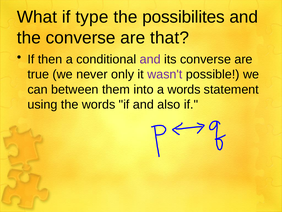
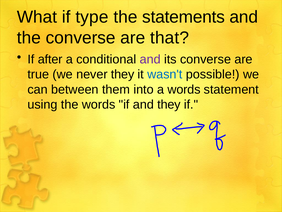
possibilites: possibilites -> statements
then: then -> after
never only: only -> they
wasn't colour: purple -> blue
and also: also -> they
